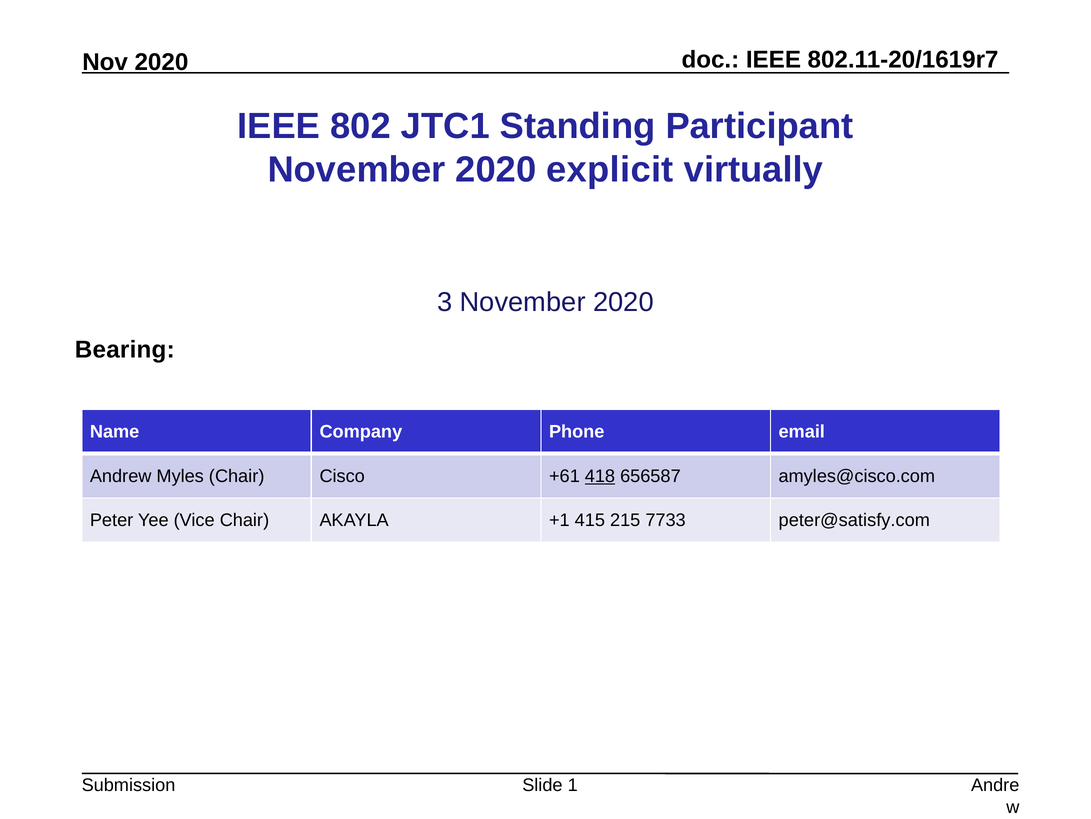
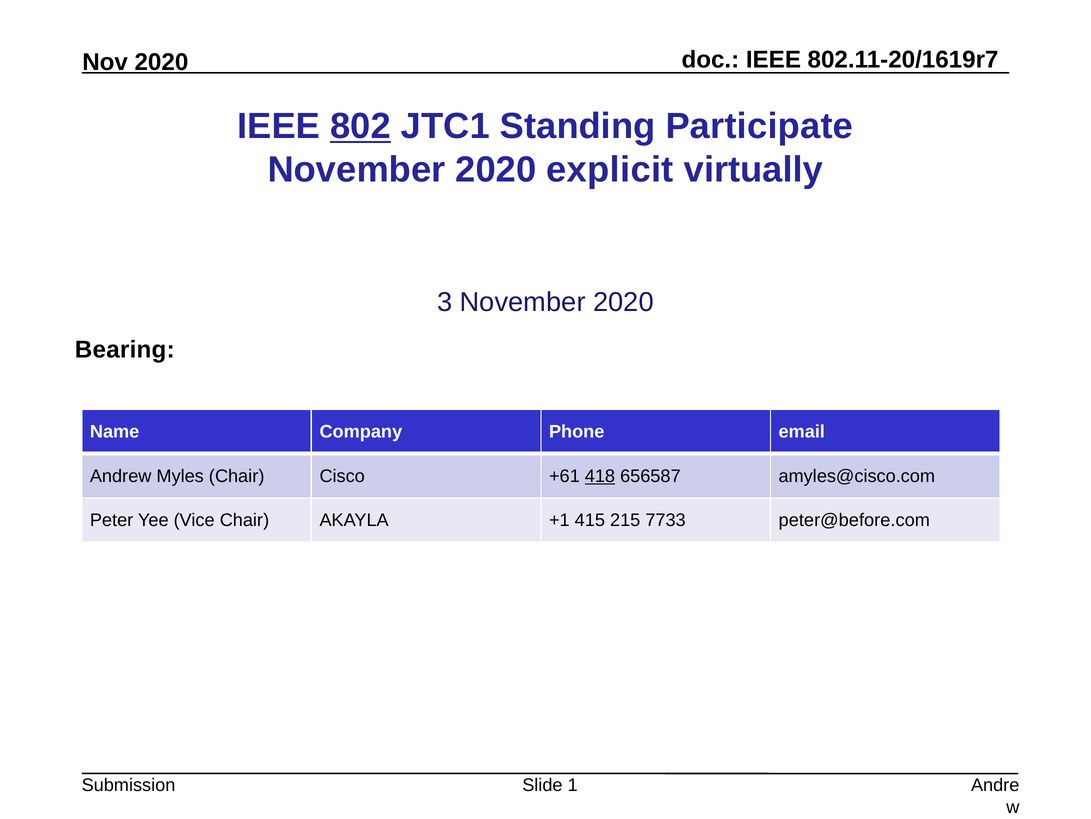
802 underline: none -> present
Participant: Participant -> Participate
peter@satisfy.com: peter@satisfy.com -> peter@before.com
